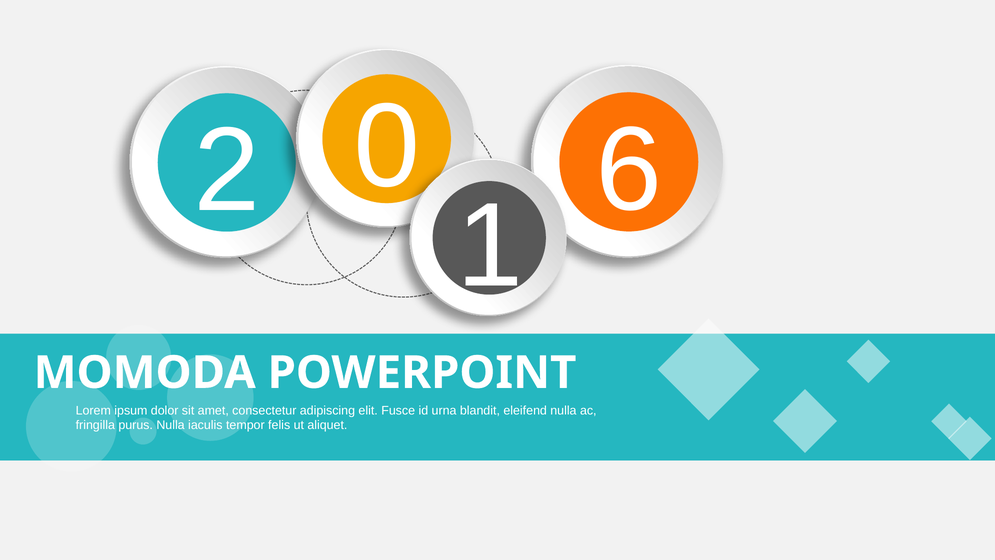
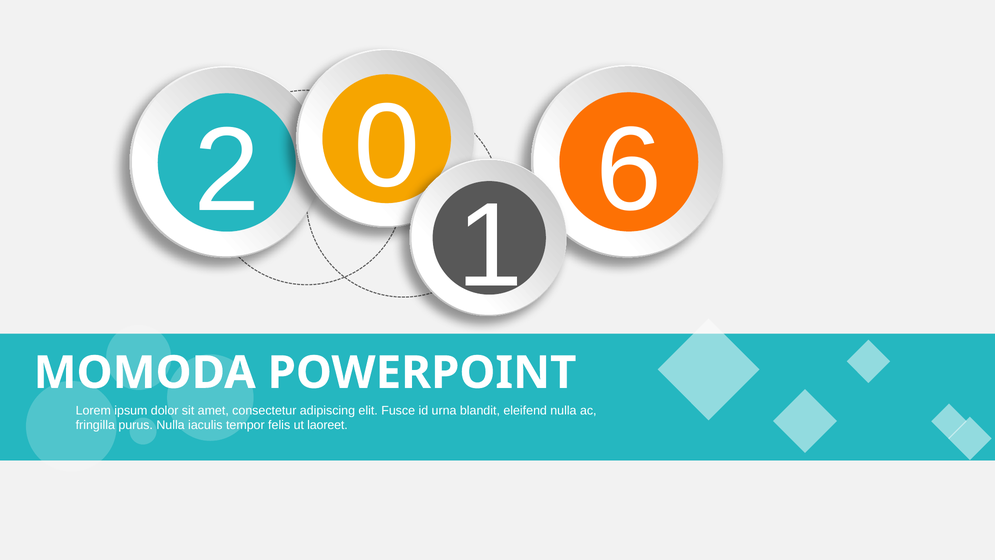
aliquet: aliquet -> laoreet
